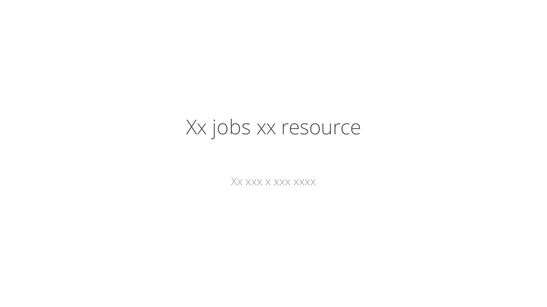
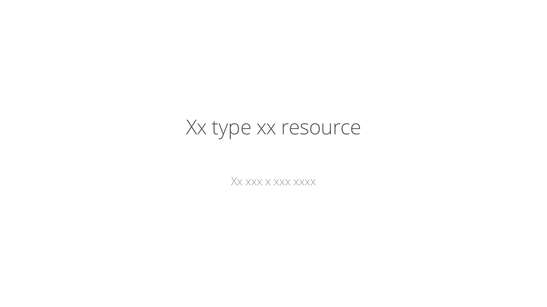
jobs: jobs -> type
